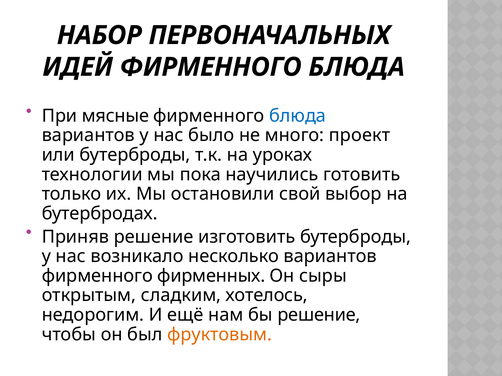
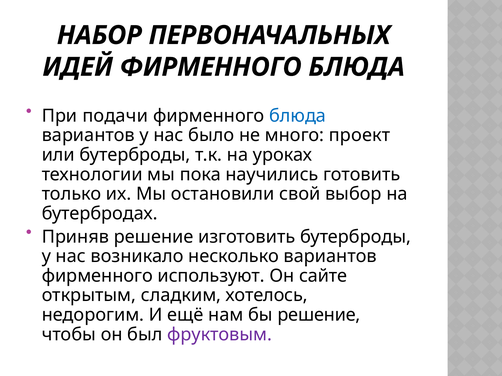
мясные: мясные -> подачи
фирменных: фирменных -> используют
сыры: сыры -> сайте
фруктовым colour: orange -> purple
